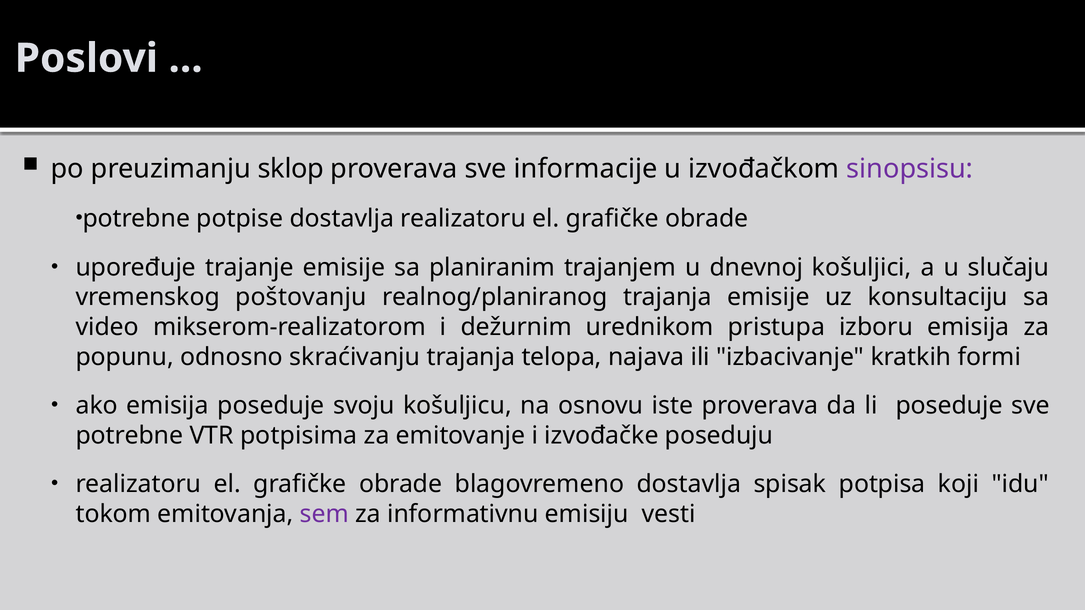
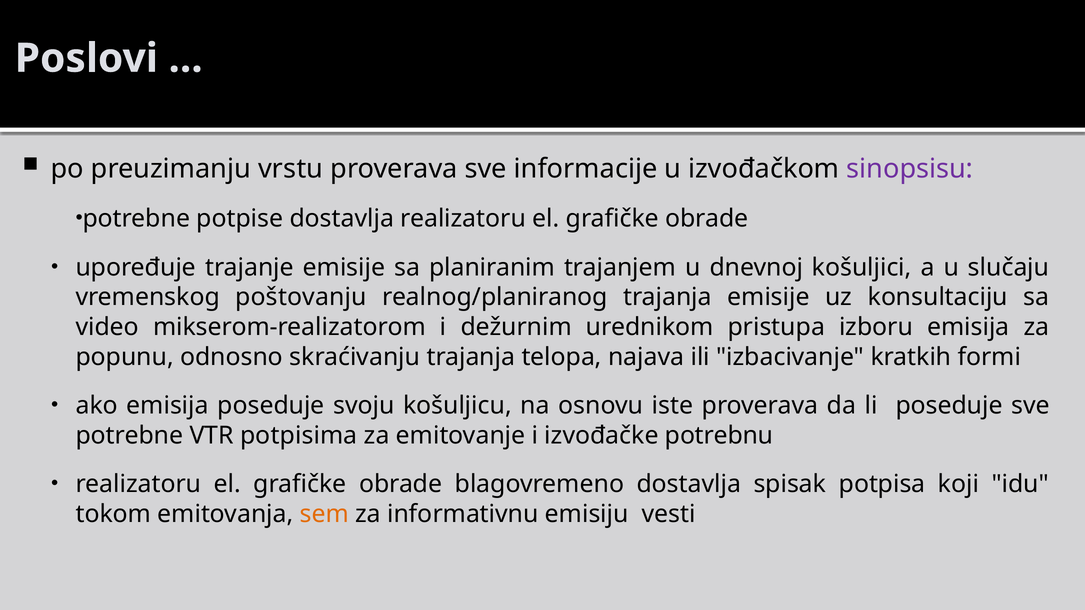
sklop: sklop -> vrstu
poseduju: poseduju -> potrebnu
sem colour: purple -> orange
